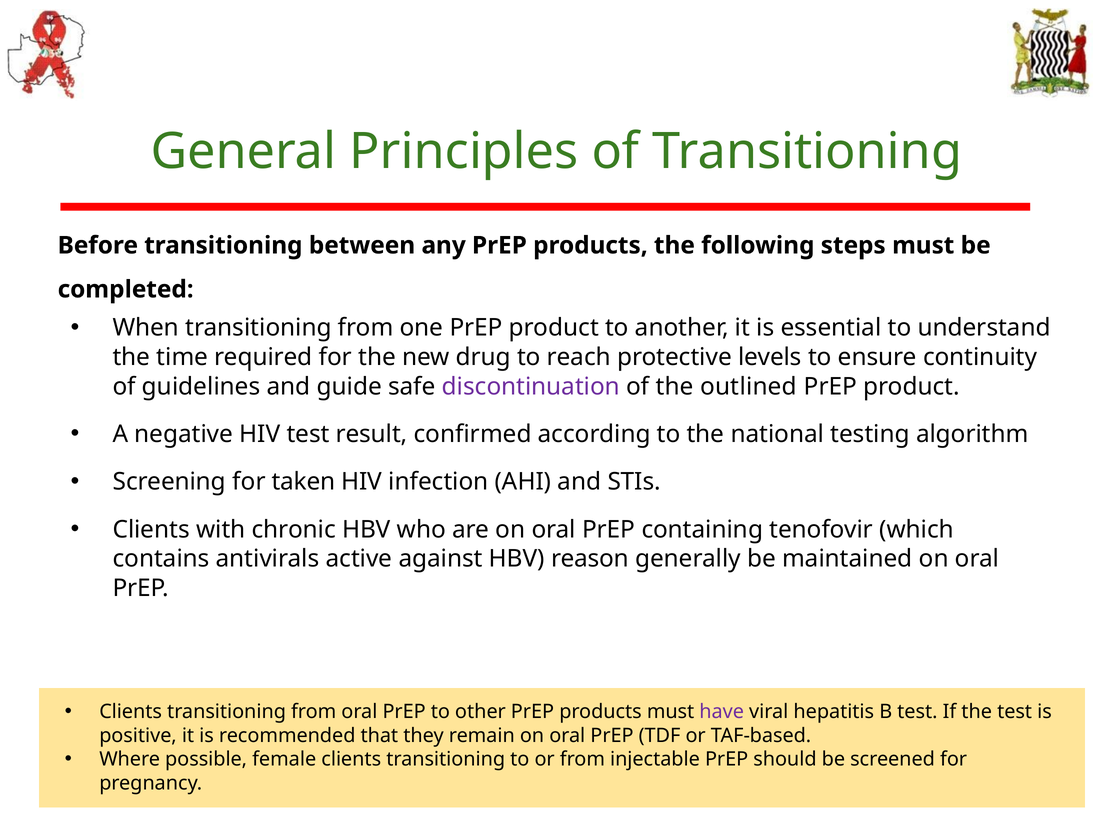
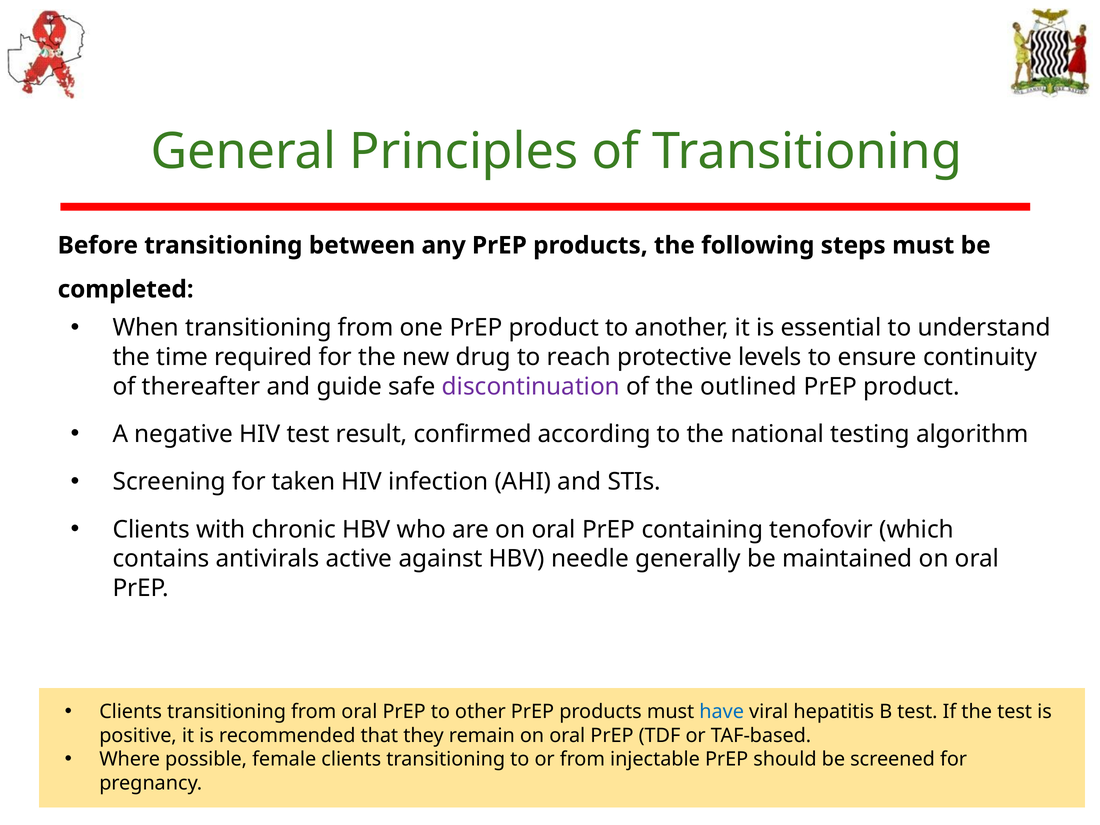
guidelines: guidelines -> thereafter
reason: reason -> needle
have colour: purple -> blue
